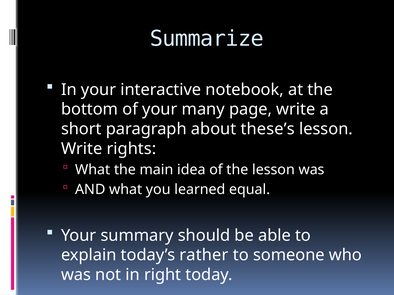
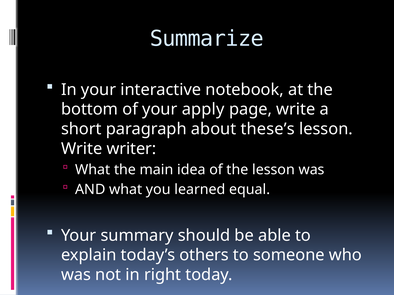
many: many -> apply
rights: rights -> writer
rather: rather -> others
